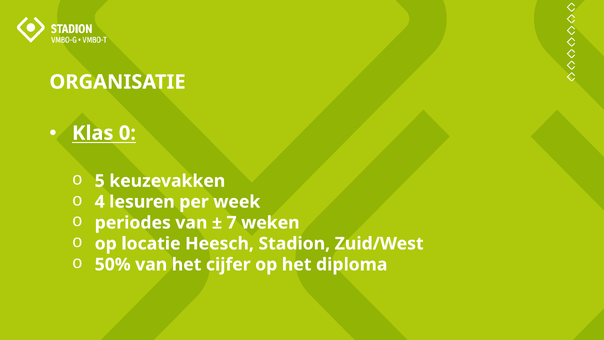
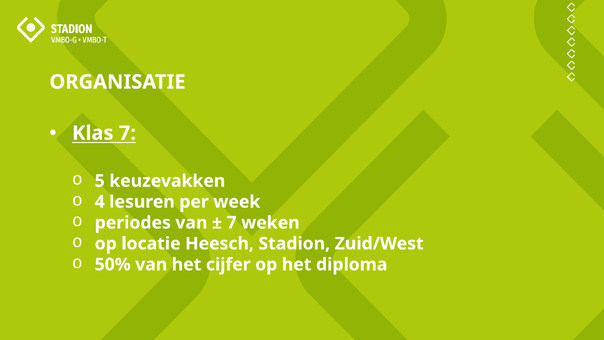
Klas 0: 0 -> 7
